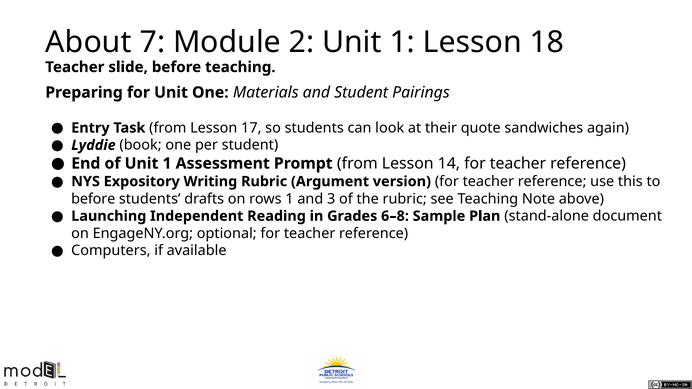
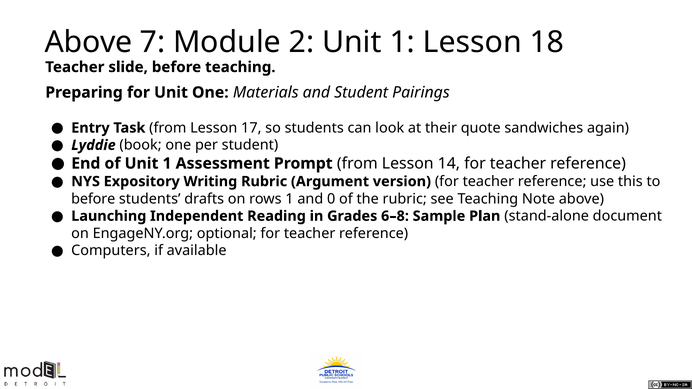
About at (89, 43): About -> Above
3: 3 -> 0
